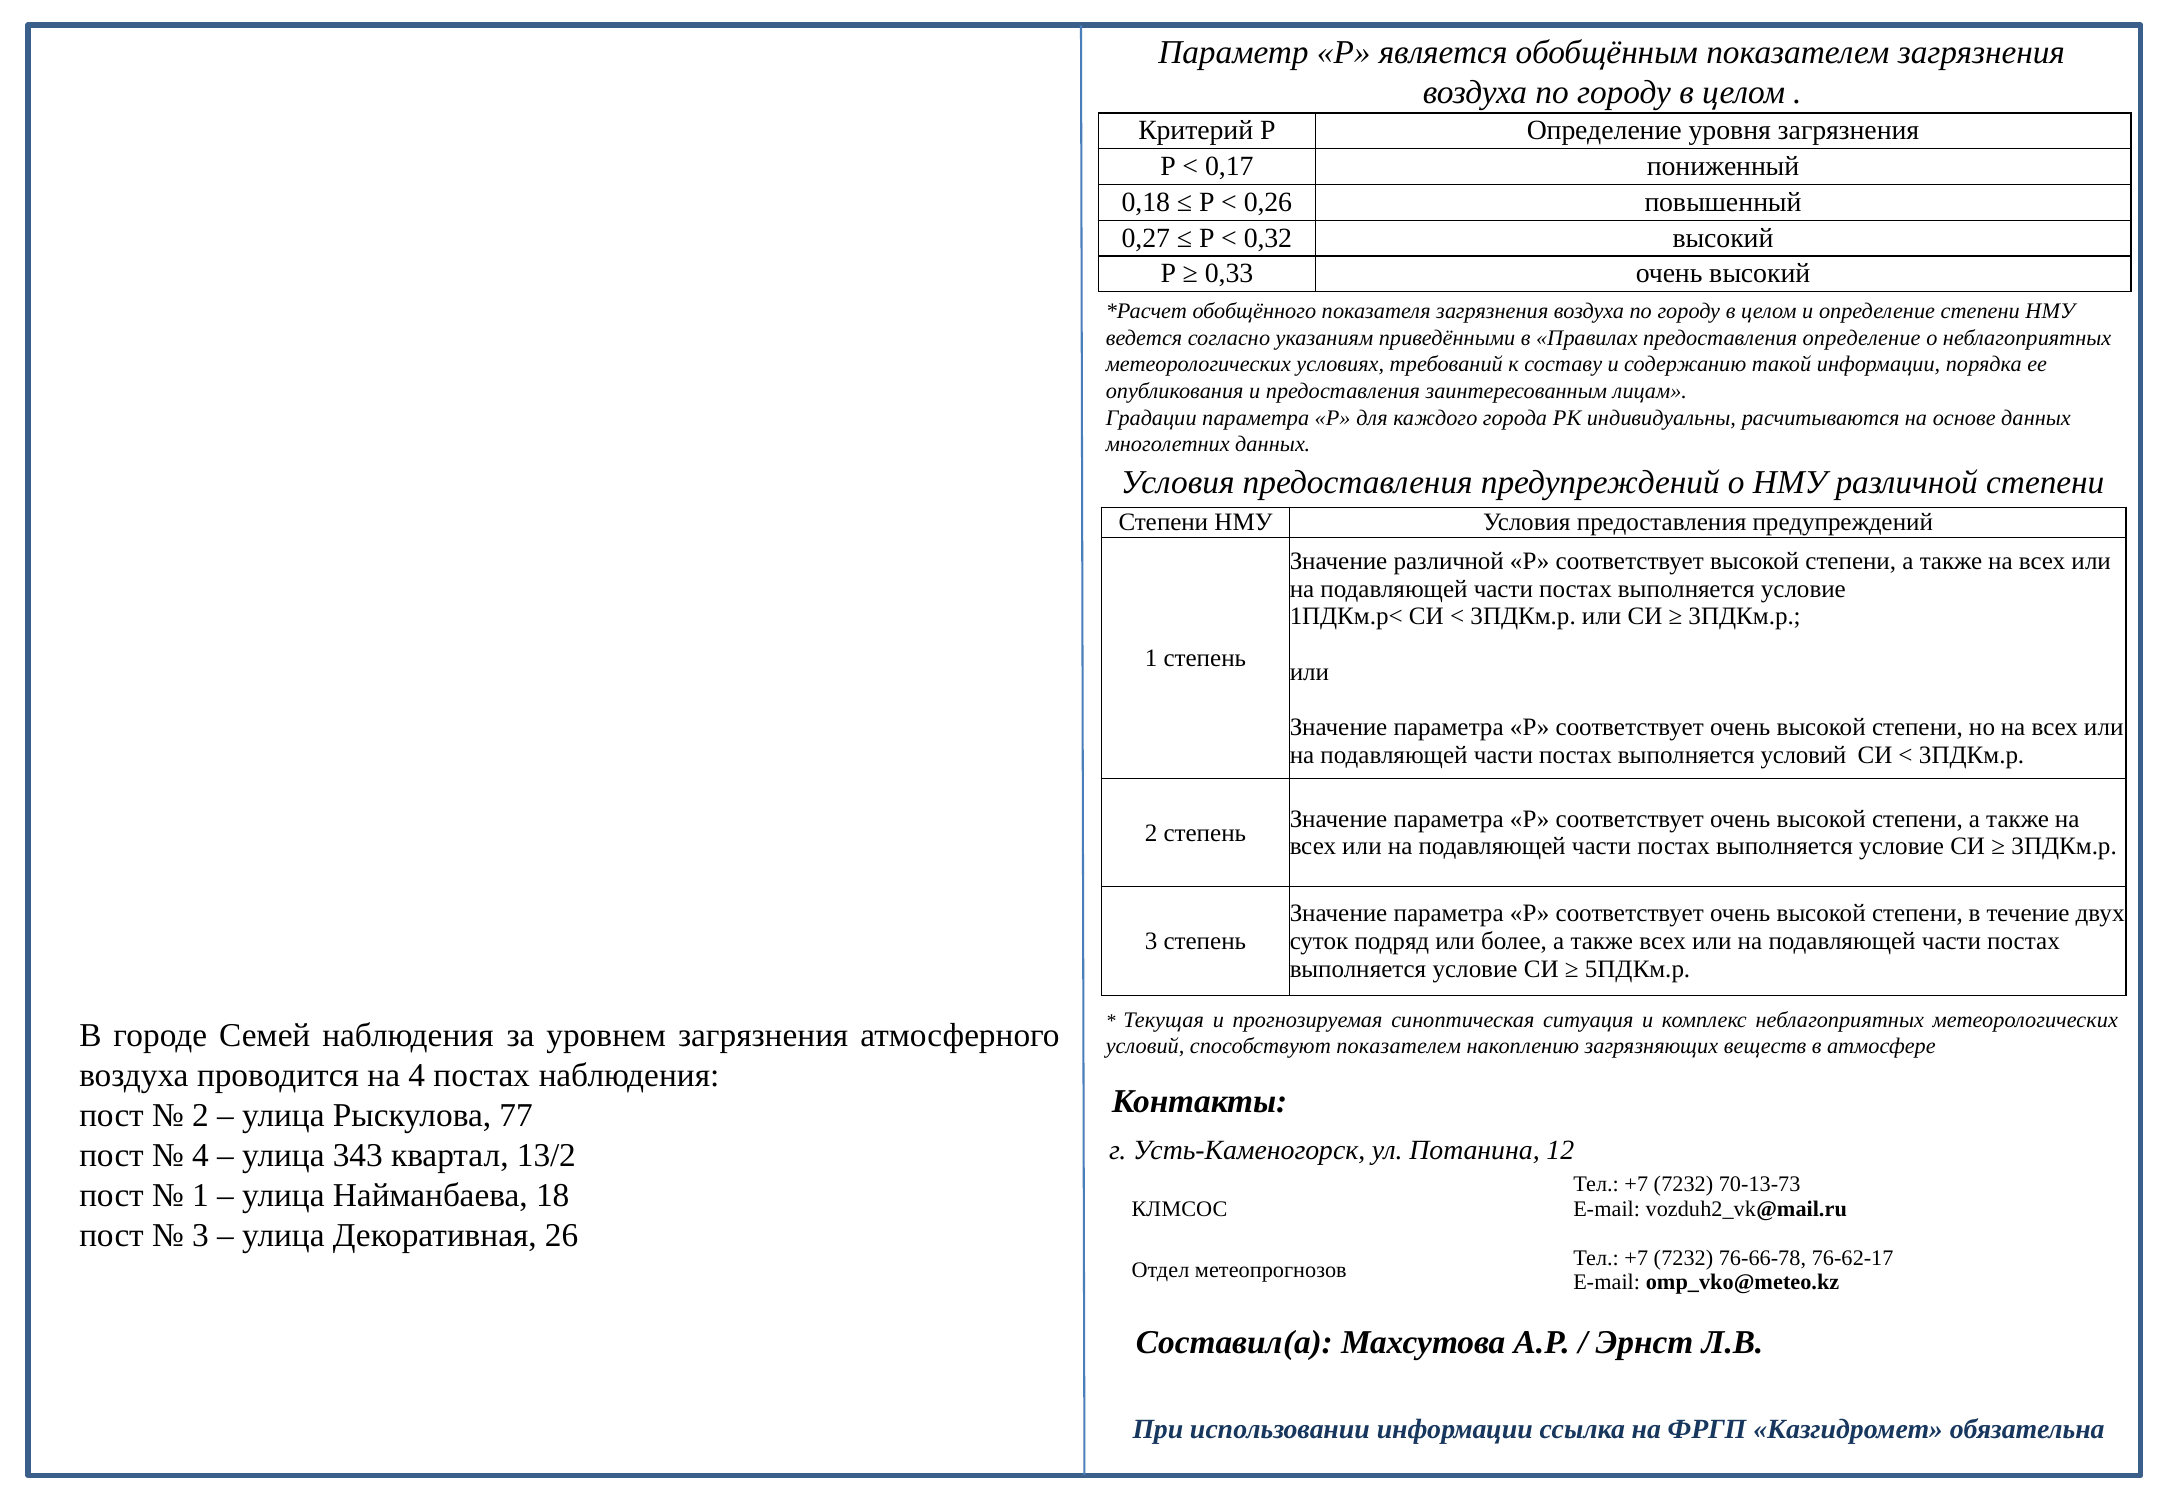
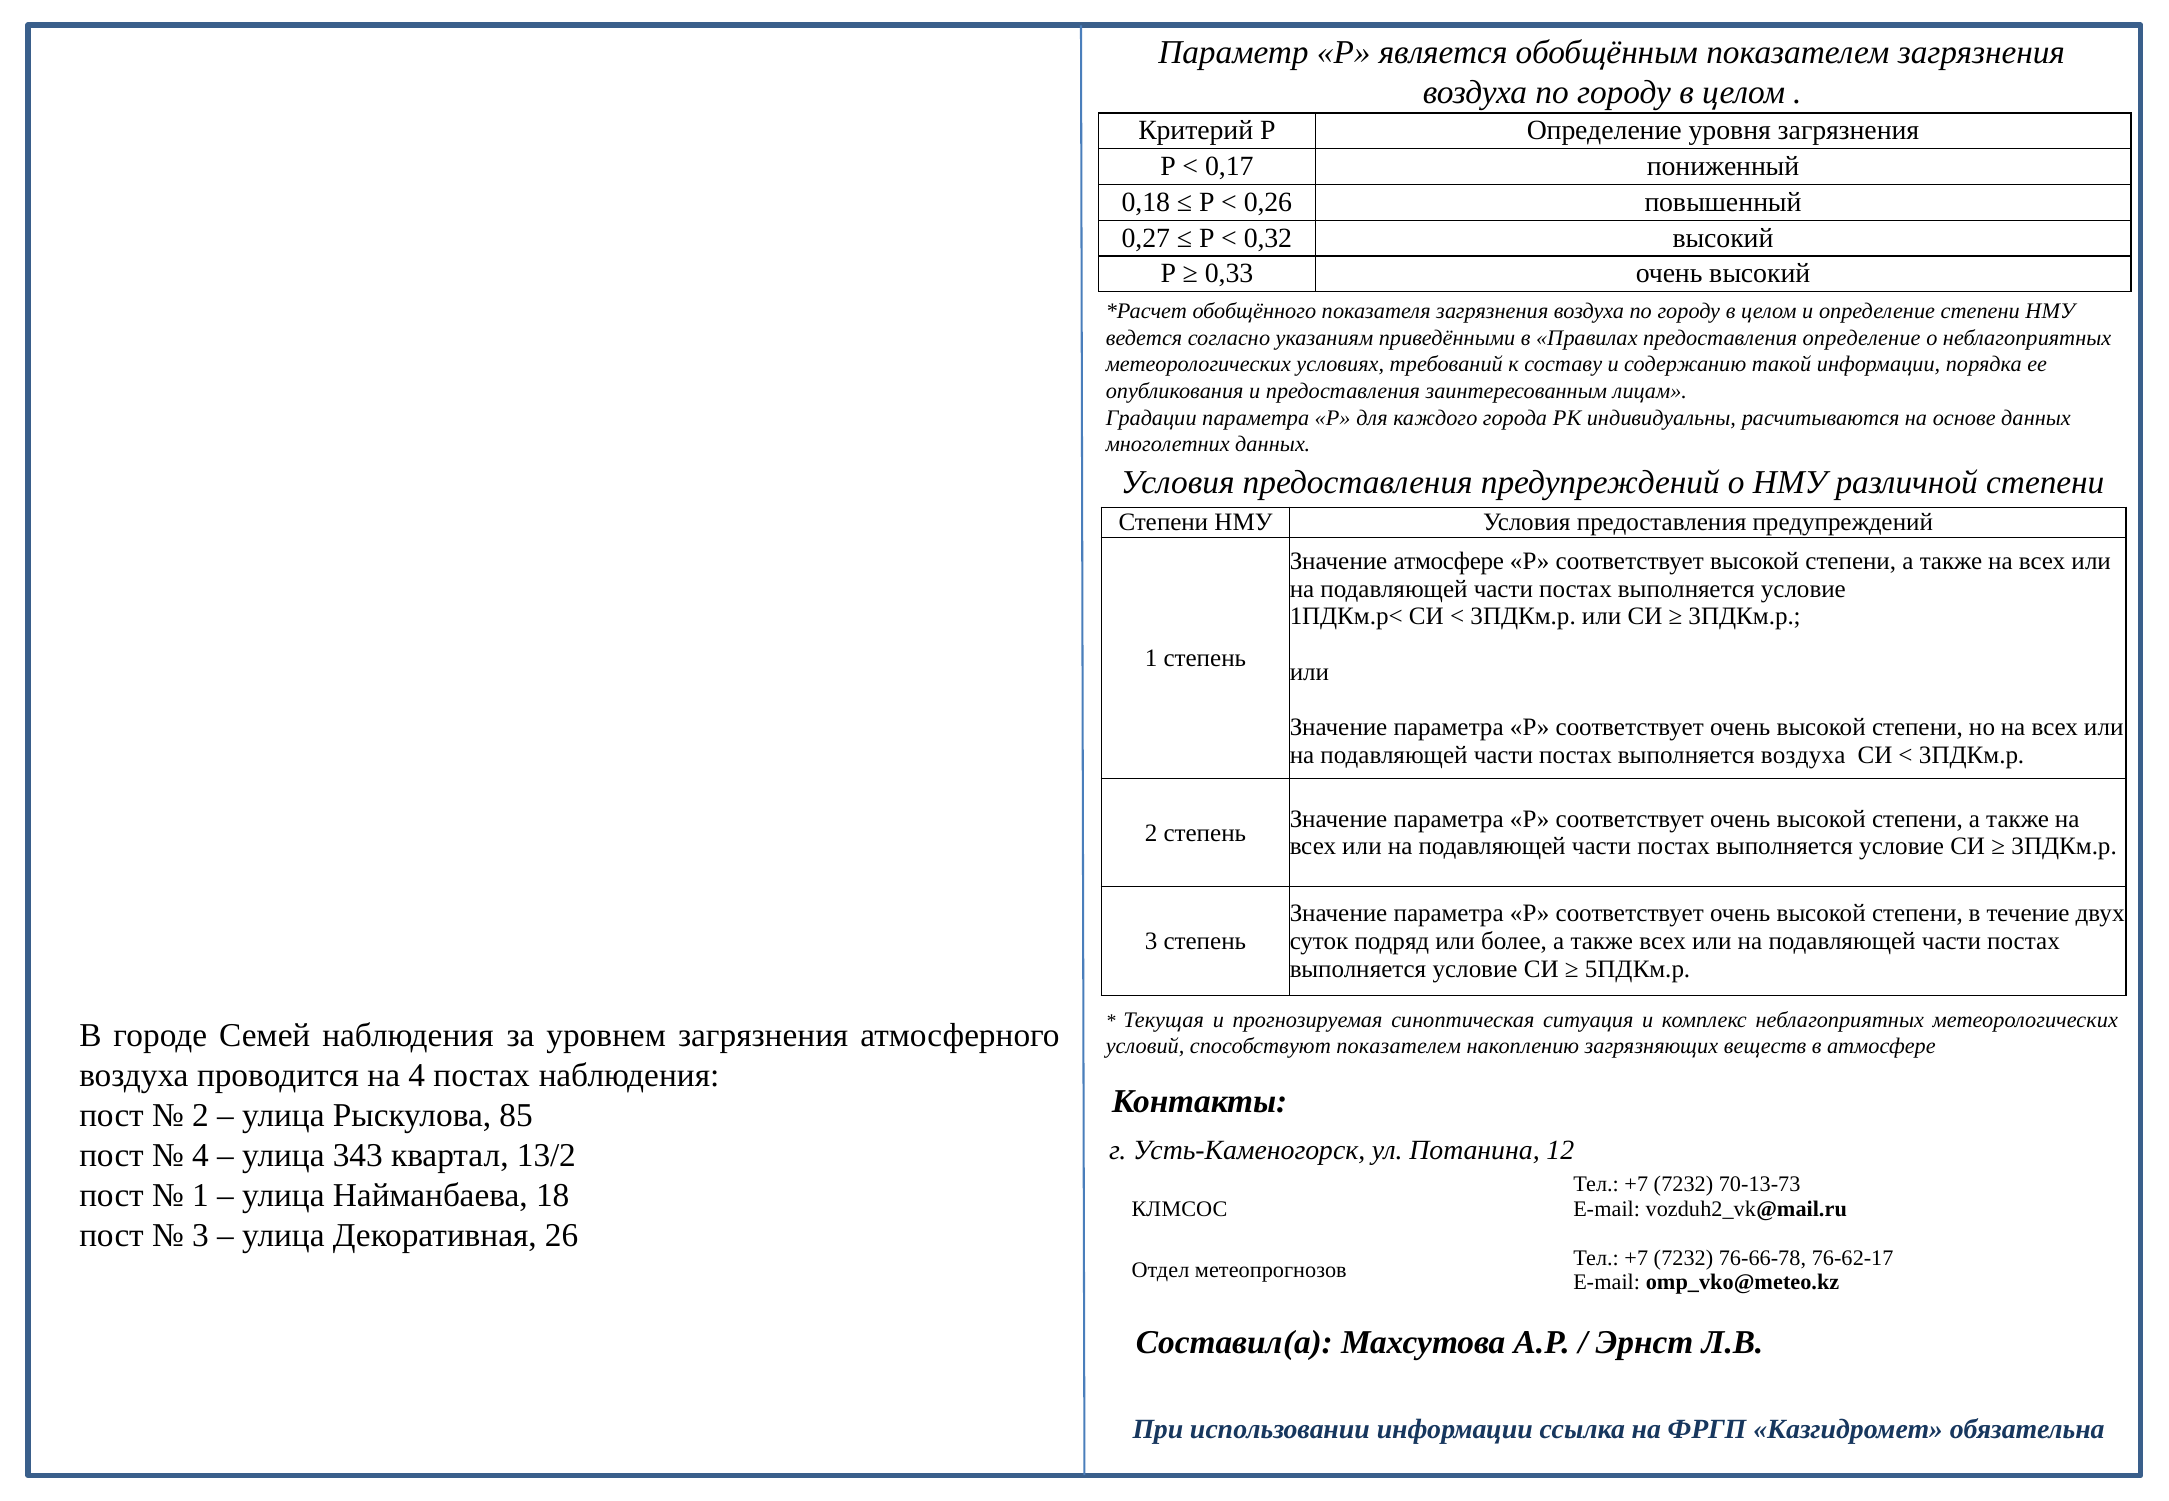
Значение различной: различной -> атмосфере
выполняется условий: условий -> воздуха
77: 77 -> 85
